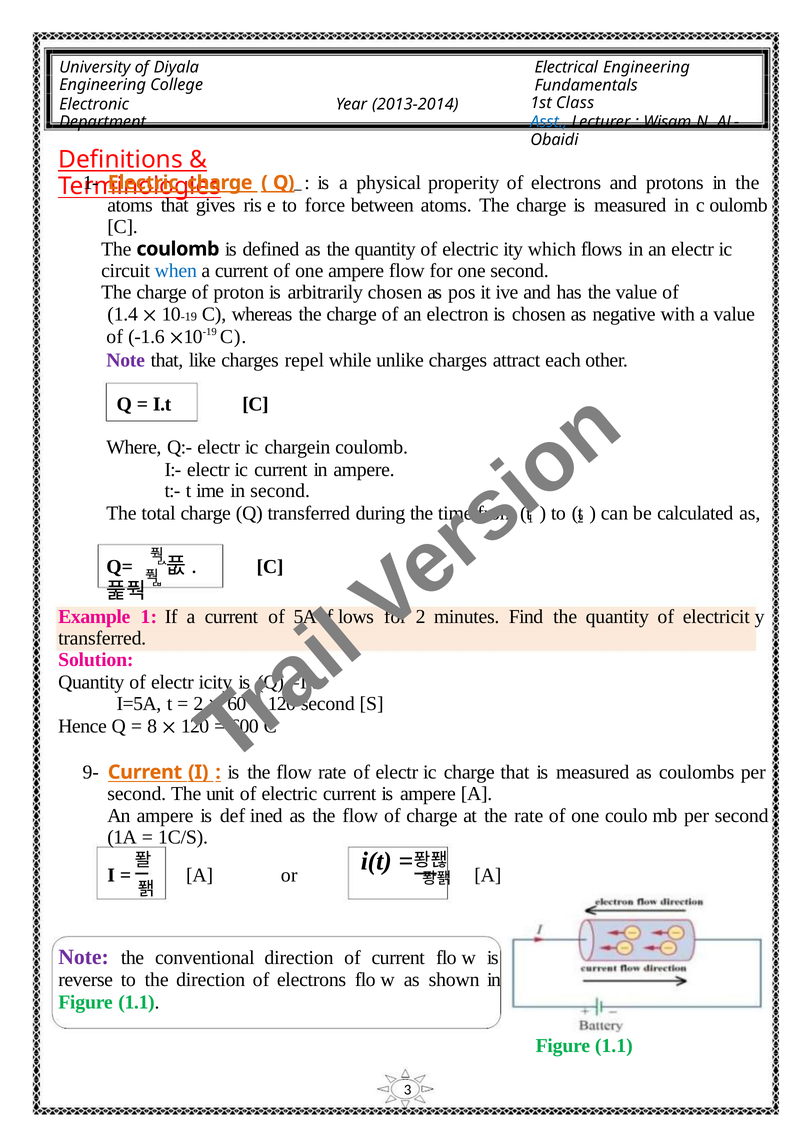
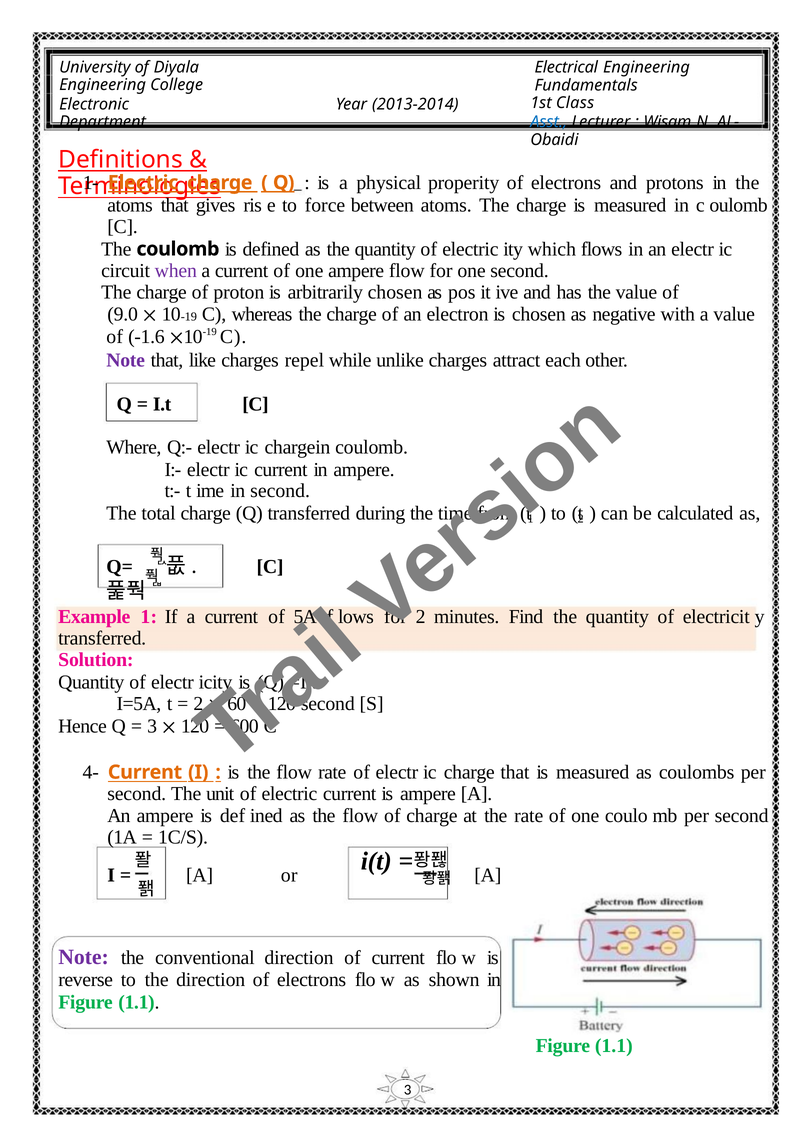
when colour: blue -> purple
1.4: 1.4 -> 9.0
8 at (152, 726): 8 -> 3
9-: 9- -> 4-
